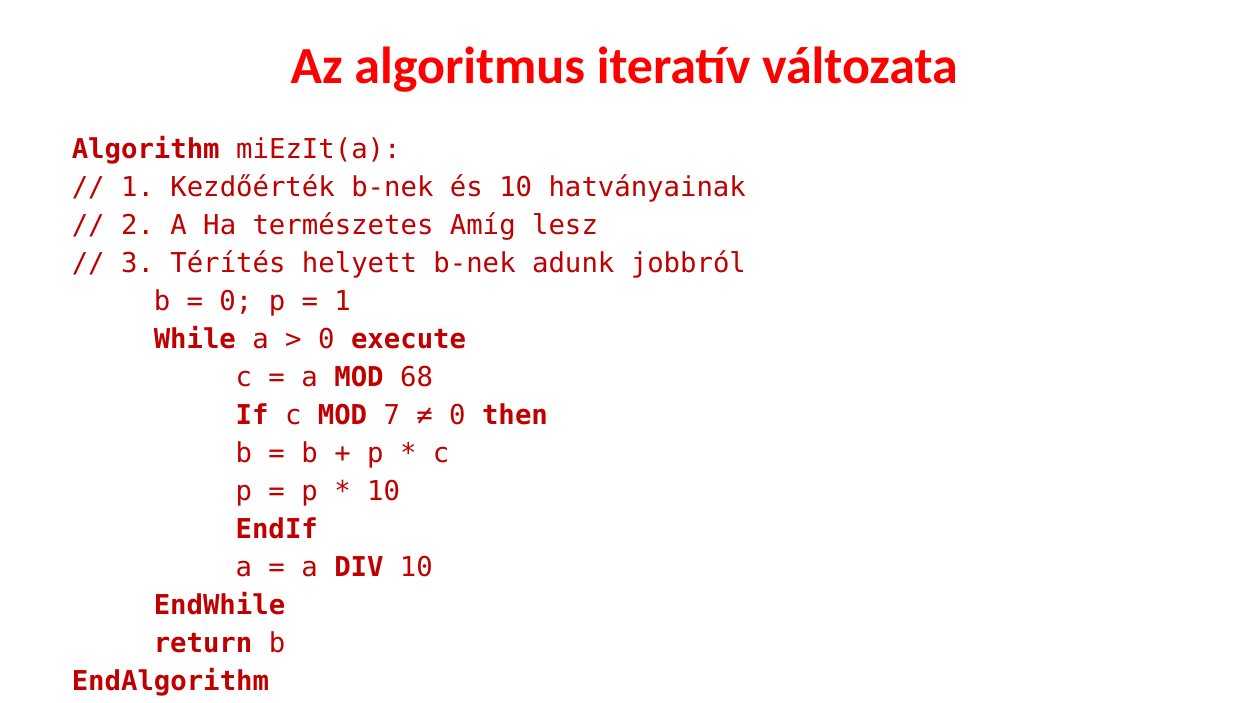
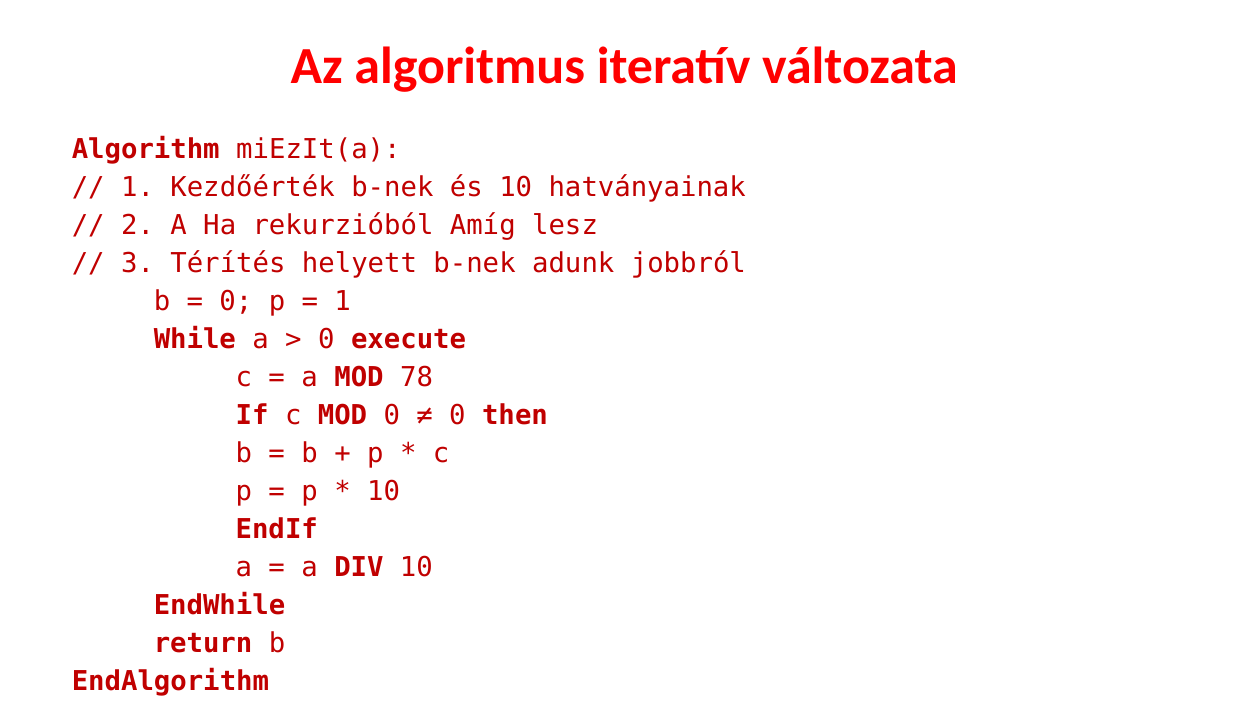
természetes: természetes -> rekurzióból
68: 68 -> 78
MOD 7: 7 -> 0
